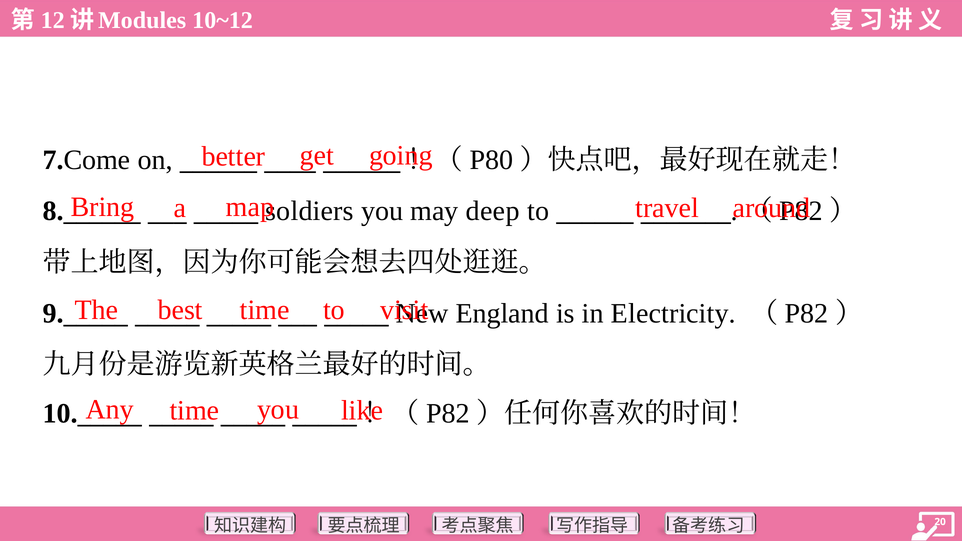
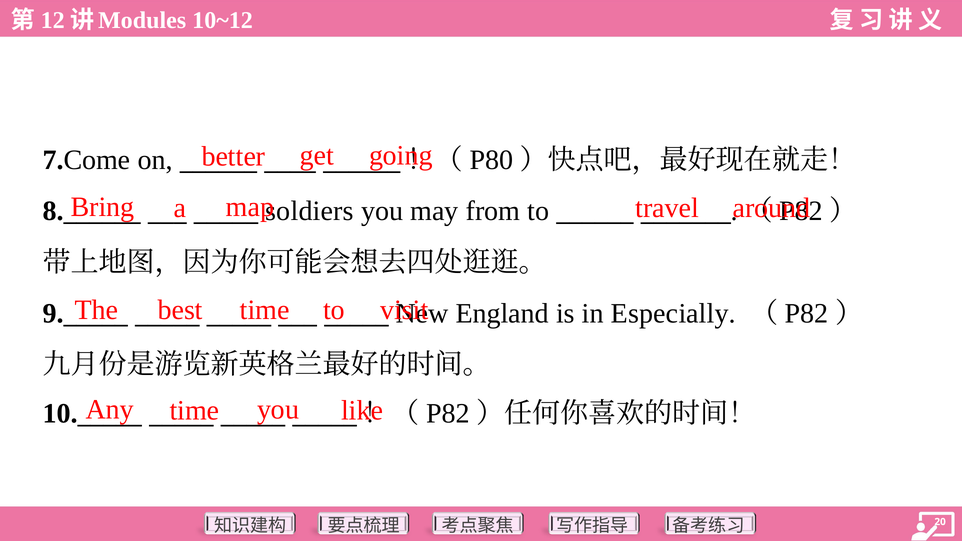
deep: deep -> from
Electricity: Electricity -> Especially
